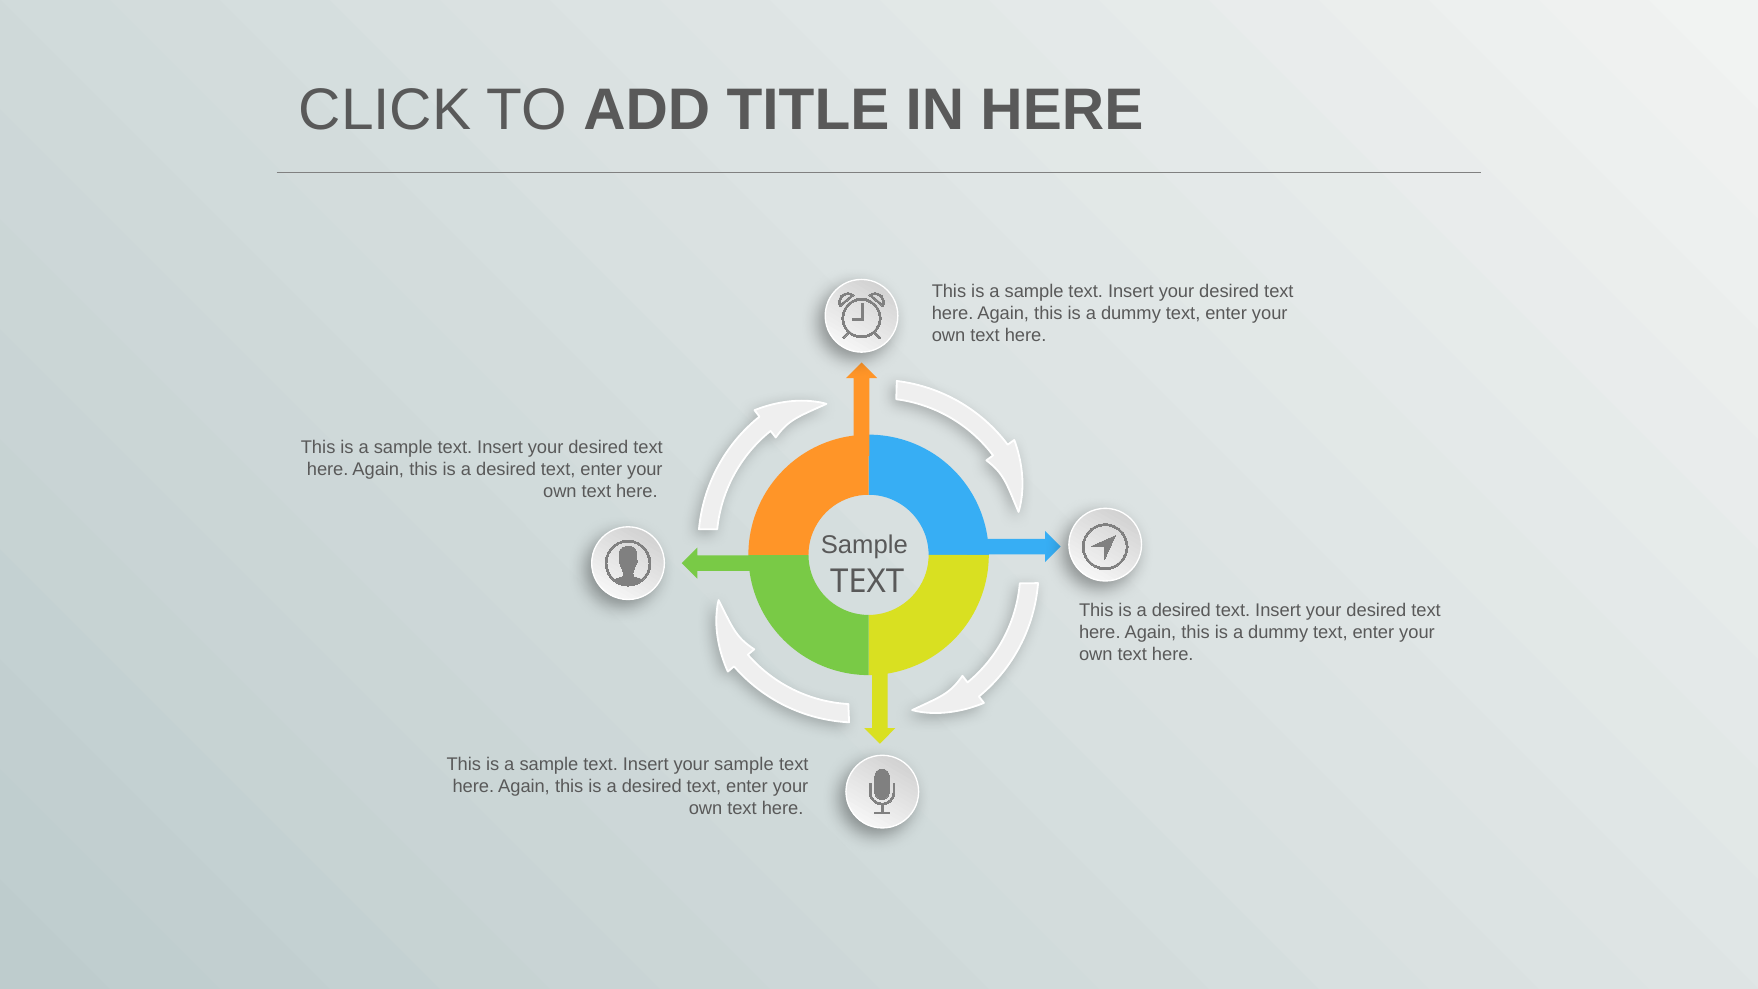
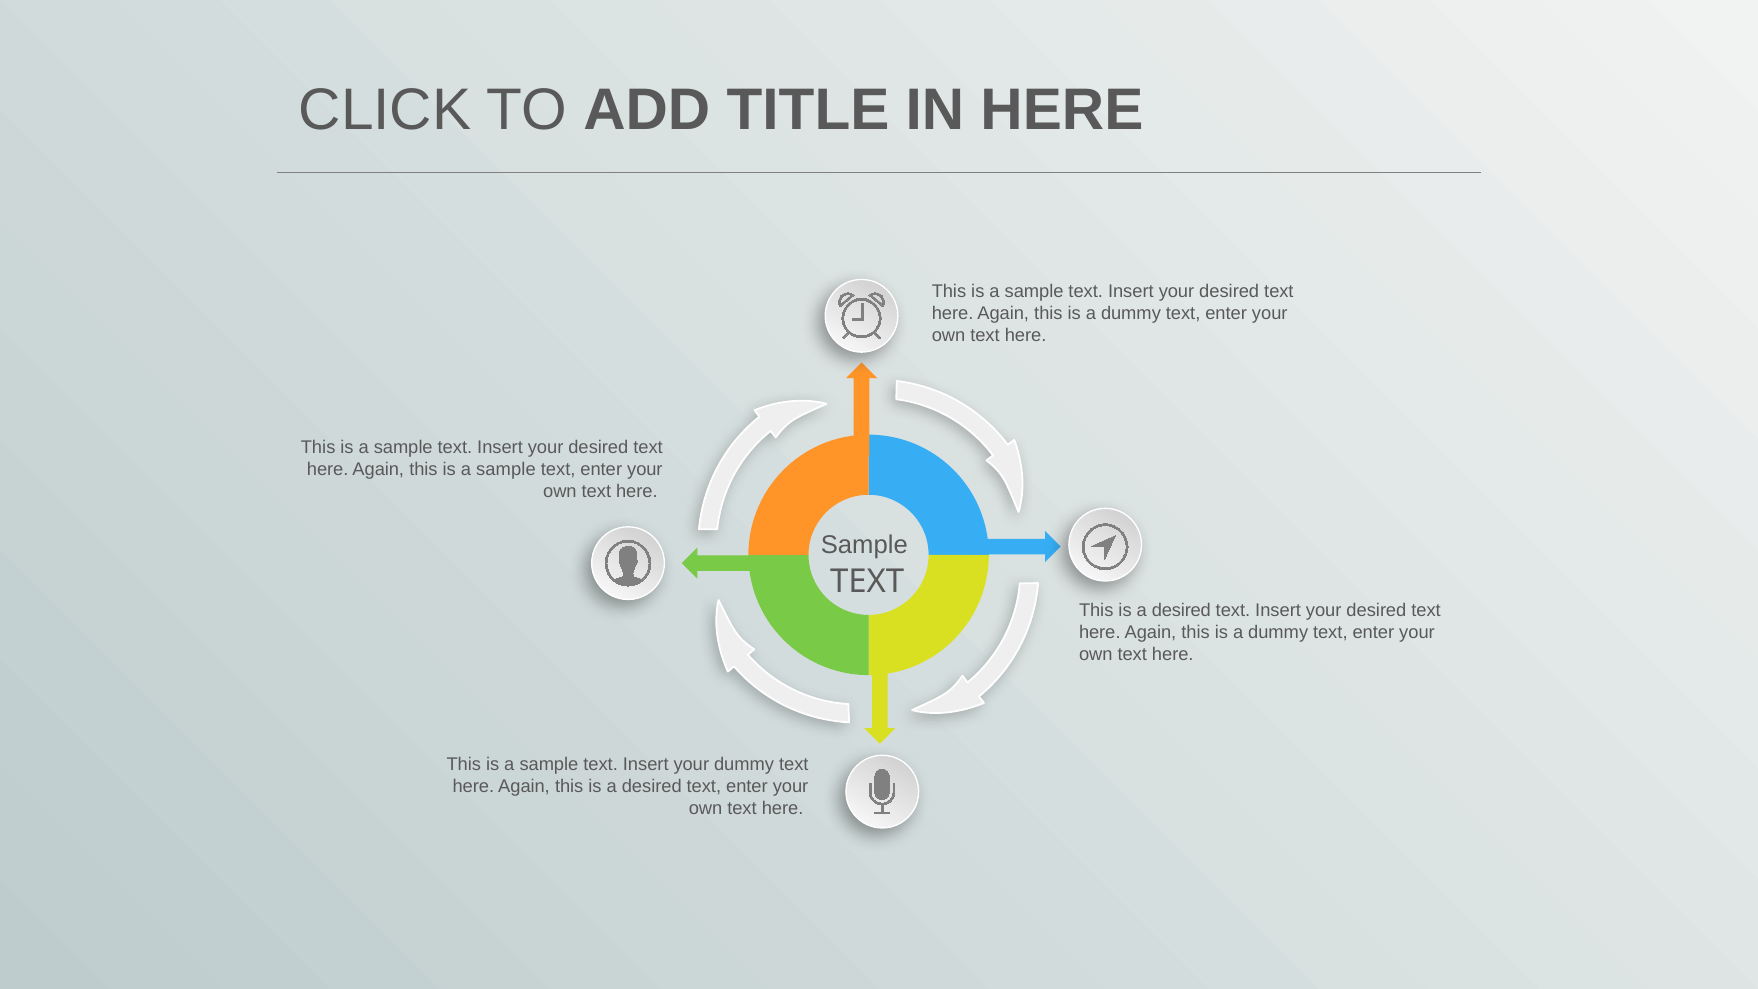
desired at (506, 469): desired -> sample
your sample: sample -> dummy
